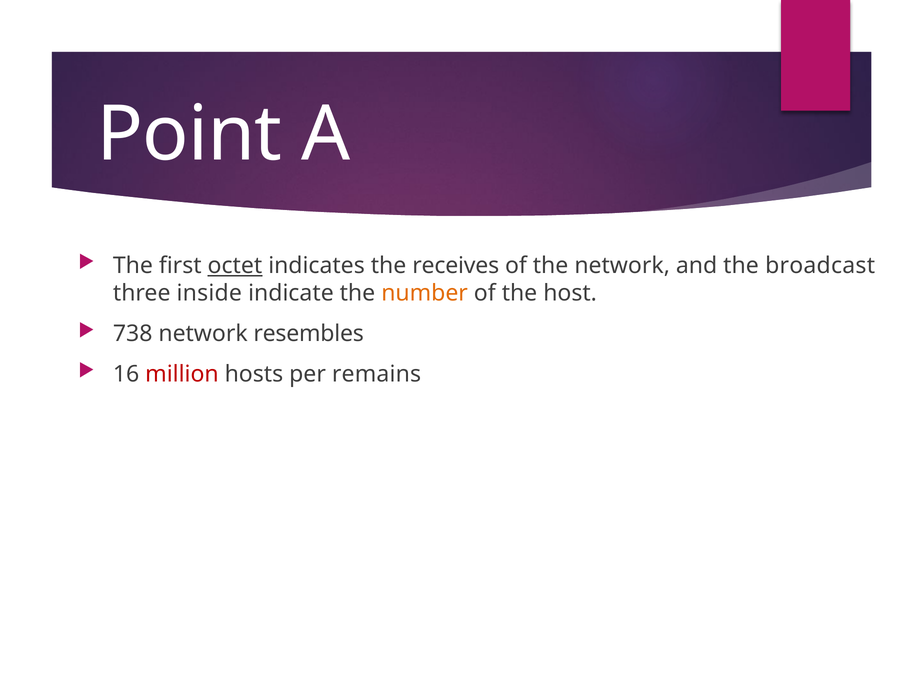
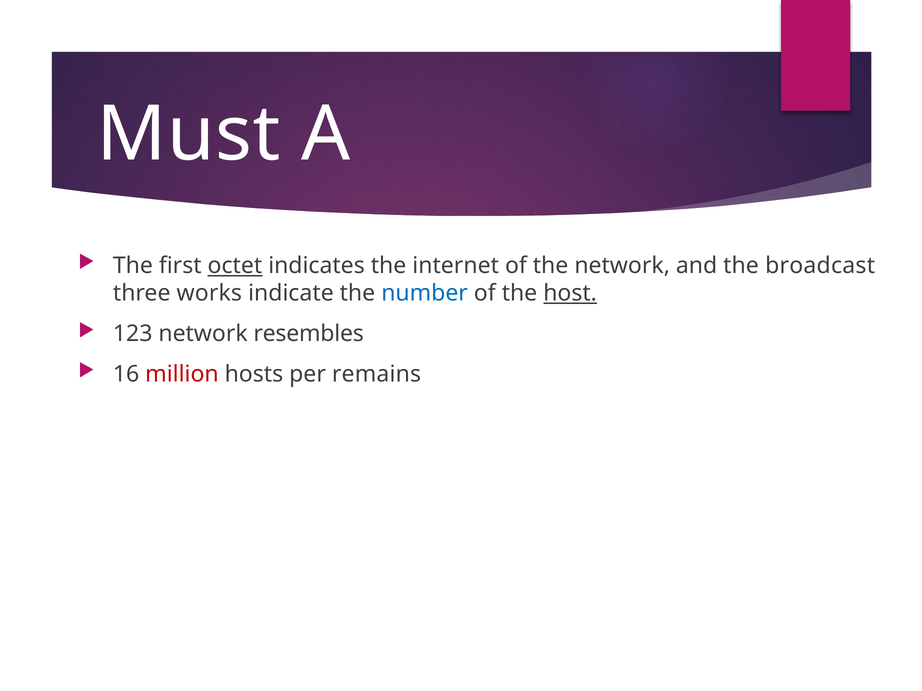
Point: Point -> Must
receives: receives -> internet
inside: inside -> works
number colour: orange -> blue
host underline: none -> present
738: 738 -> 123
